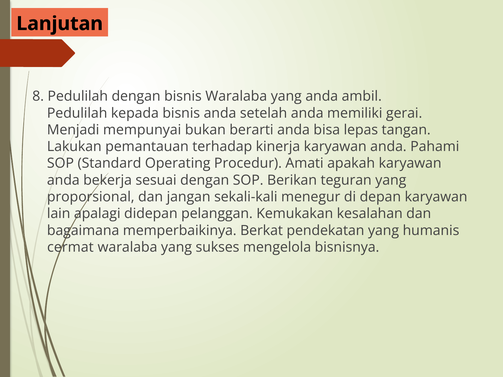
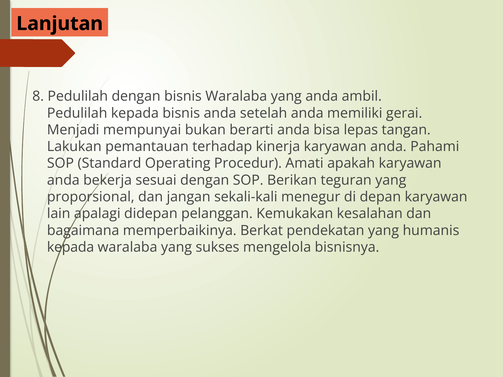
cermat at (70, 247): cermat -> kepada
